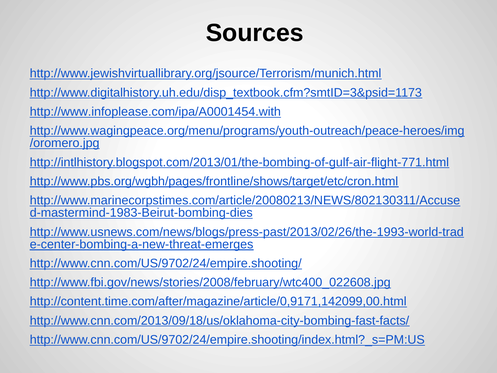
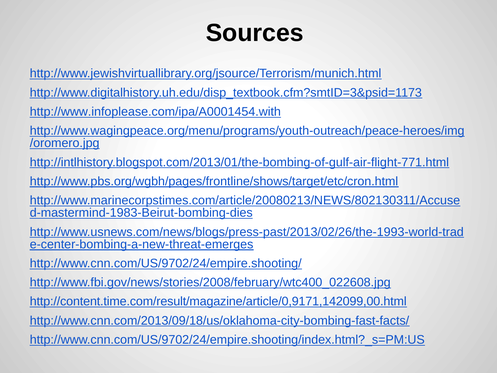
http://content.time.com/after/magazine/article/0,9171,142099,00.html: http://content.time.com/after/magazine/article/0,9171,142099,00.html -> http://content.time.com/result/magazine/article/0,9171,142099,00.html
